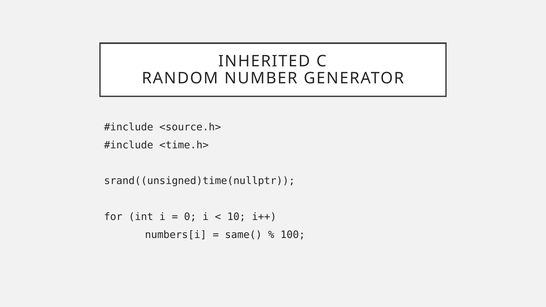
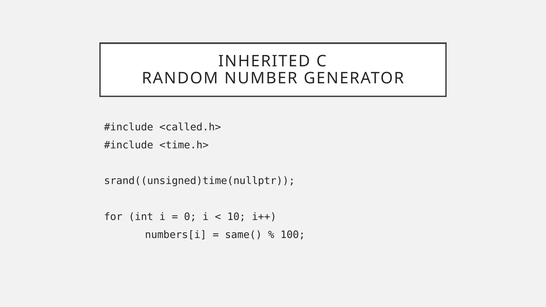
<source.h>: <source.h> -> <called.h>
